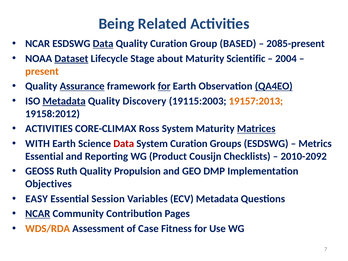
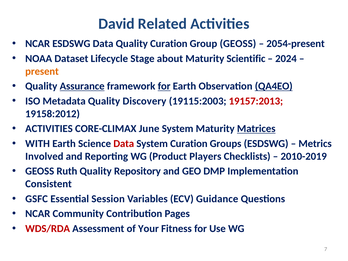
Being: Being -> David
Data at (103, 44) underline: present -> none
Group BASED: BASED -> GEOSS
2085-present: 2085-present -> 2054-present
Dataset underline: present -> none
2004: 2004 -> 2024
Metadata at (64, 101) underline: present -> none
19157:2013 colour: orange -> red
Ross: Ross -> June
Essential at (44, 156): Essential -> Involved
Cousijn: Cousijn -> Players
2010-2092: 2010-2092 -> 2010-2019
Propulsion: Propulsion -> Repository
Objectives: Objectives -> Consistent
EASY: EASY -> GSFC
ECV Metadata: Metadata -> Guidance
NCAR at (38, 214) underline: present -> none
WDS/RDA colour: orange -> red
Case: Case -> Your
